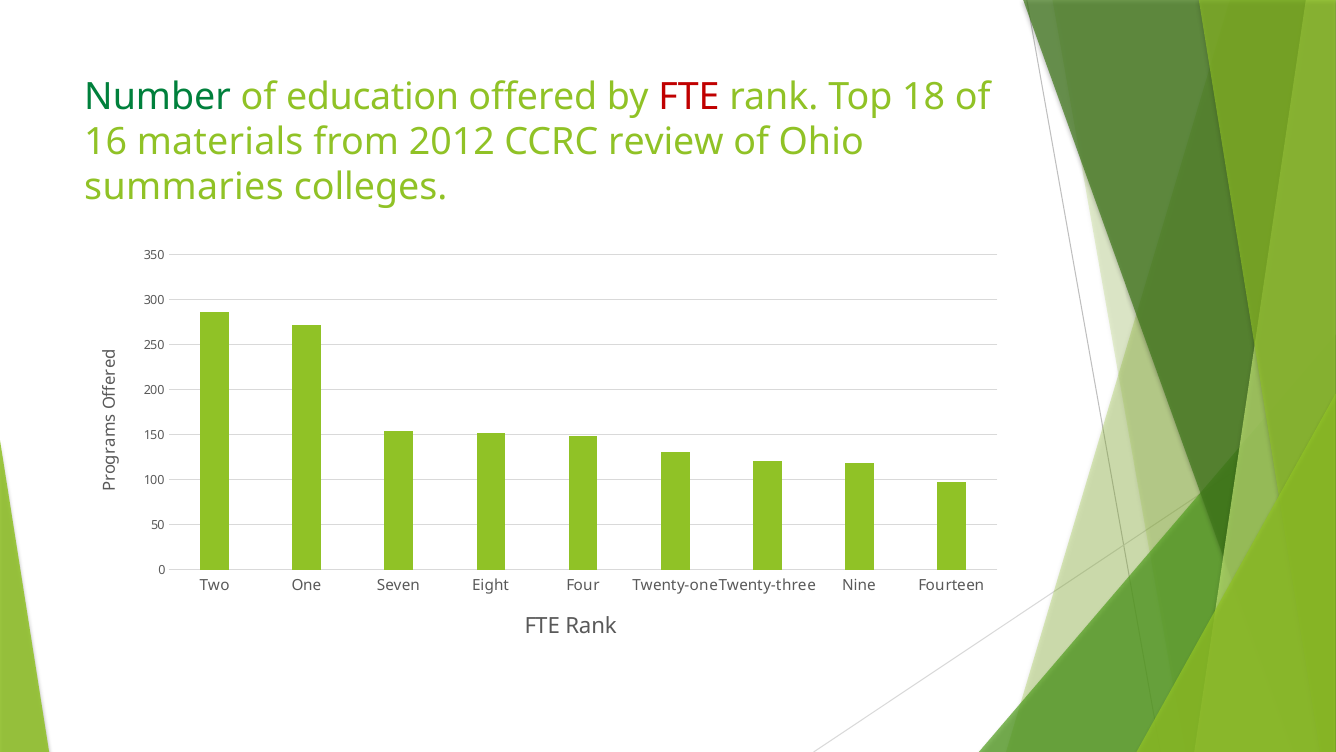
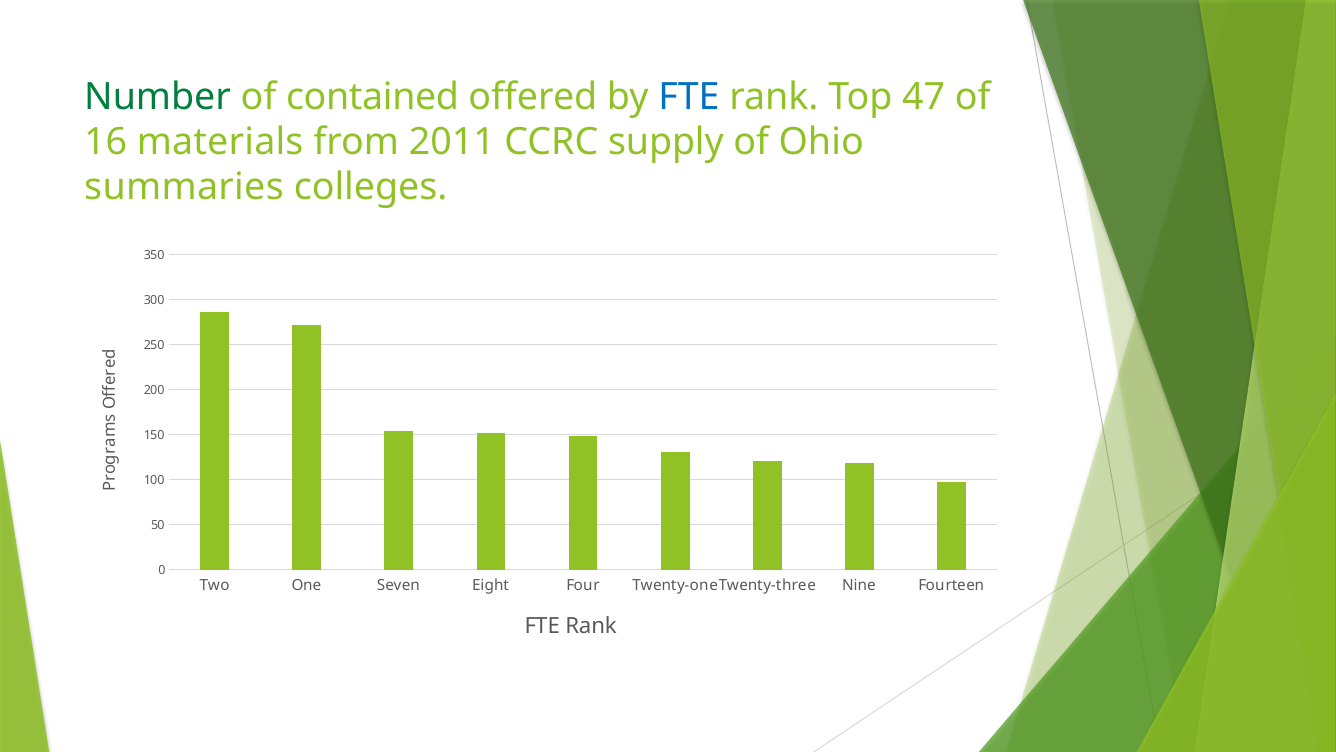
education: education -> contained
FTE at (689, 97) colour: red -> blue
18: 18 -> 47
2012: 2012 -> 2011
review: review -> supply
